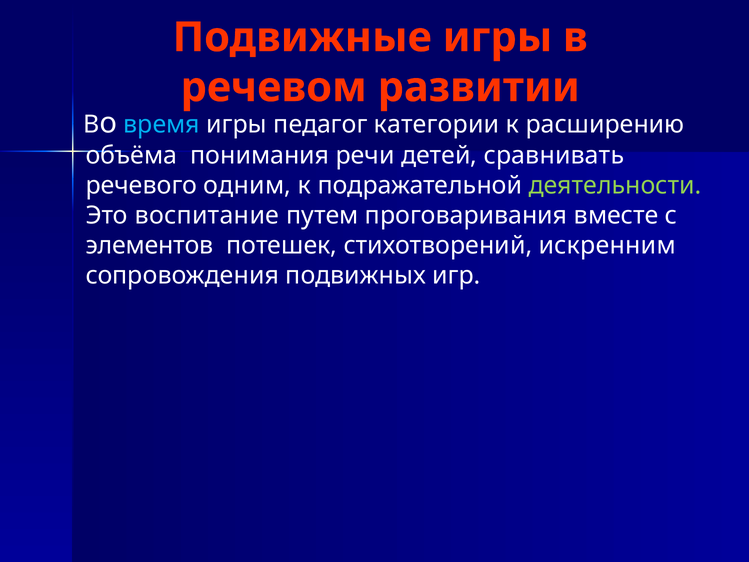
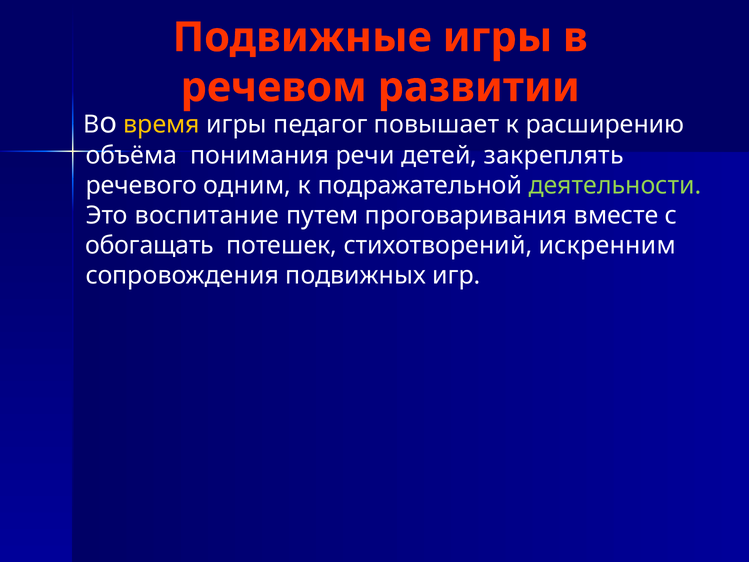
время colour: light blue -> yellow
категории: категории -> повышает
сравнивать: сравнивать -> закреплять
элементов: элементов -> обогащать
